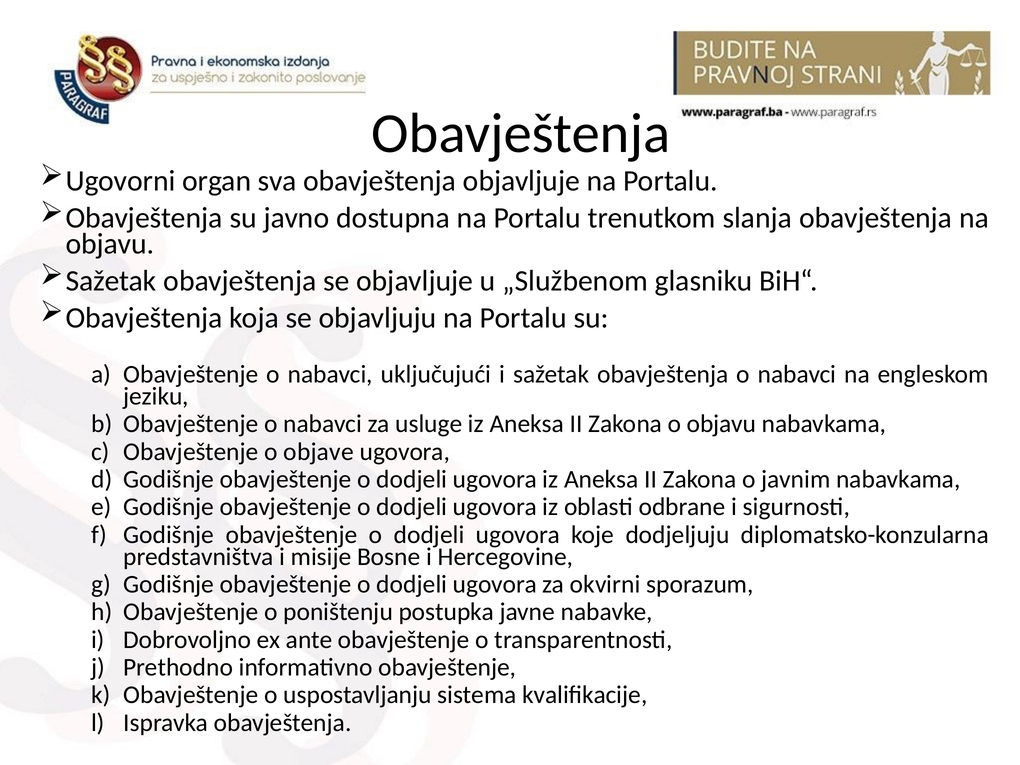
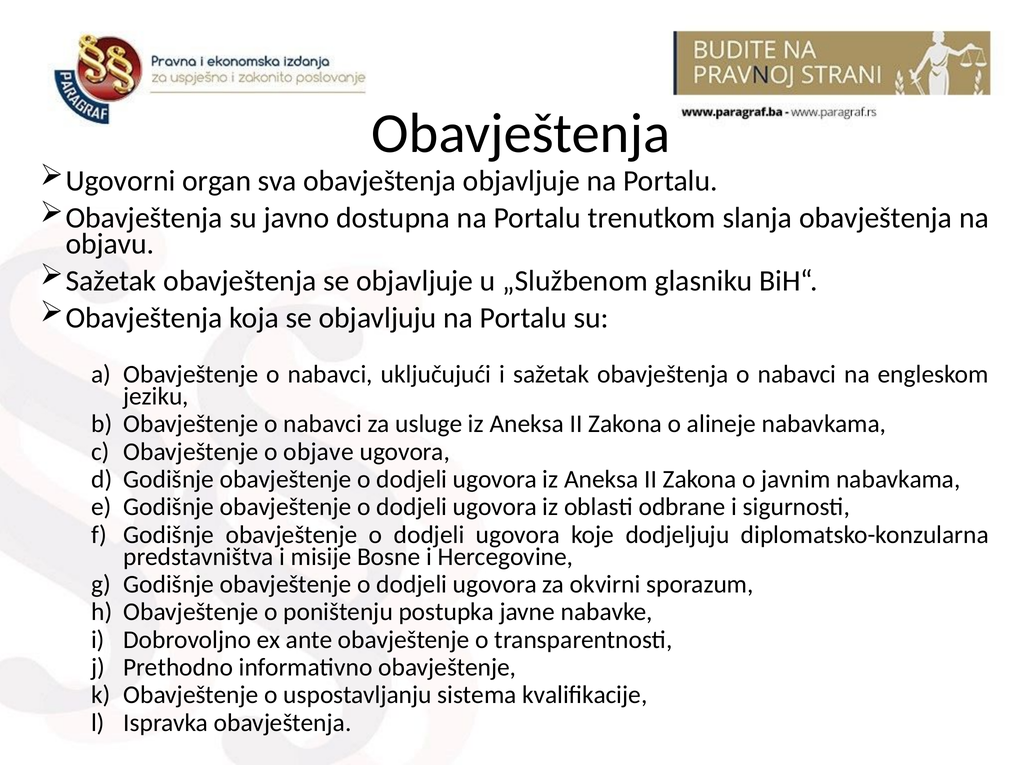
o objavu: objavu -> alineje
